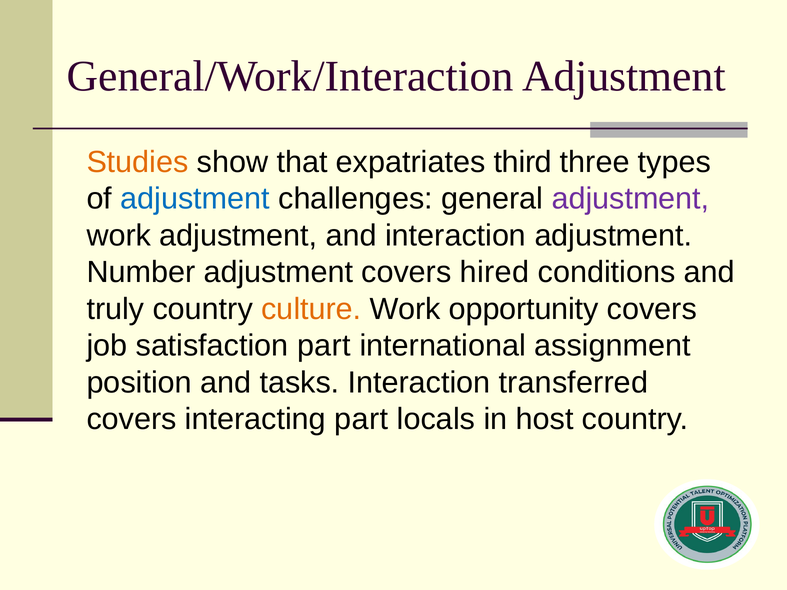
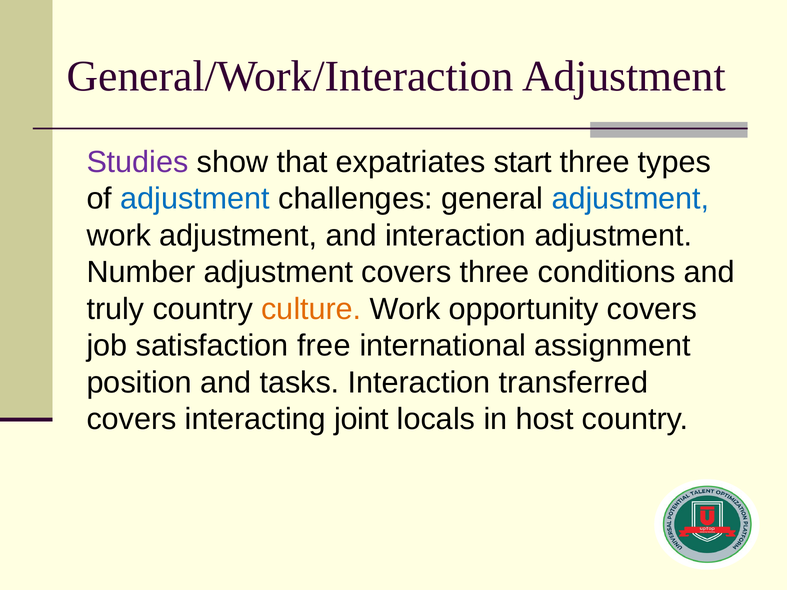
Studies colour: orange -> purple
third: third -> start
adjustment at (630, 199) colour: purple -> blue
covers hired: hired -> three
satisfaction part: part -> free
interacting part: part -> joint
